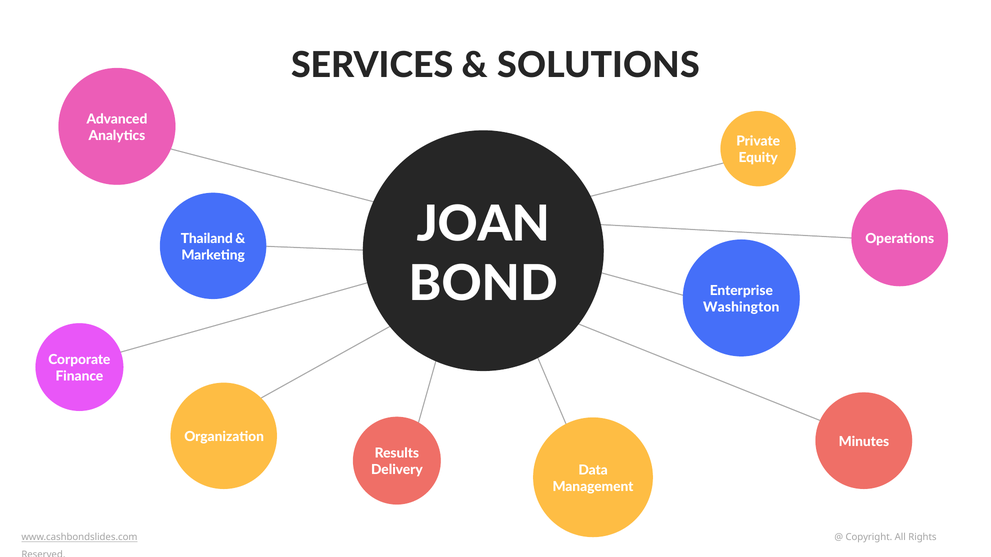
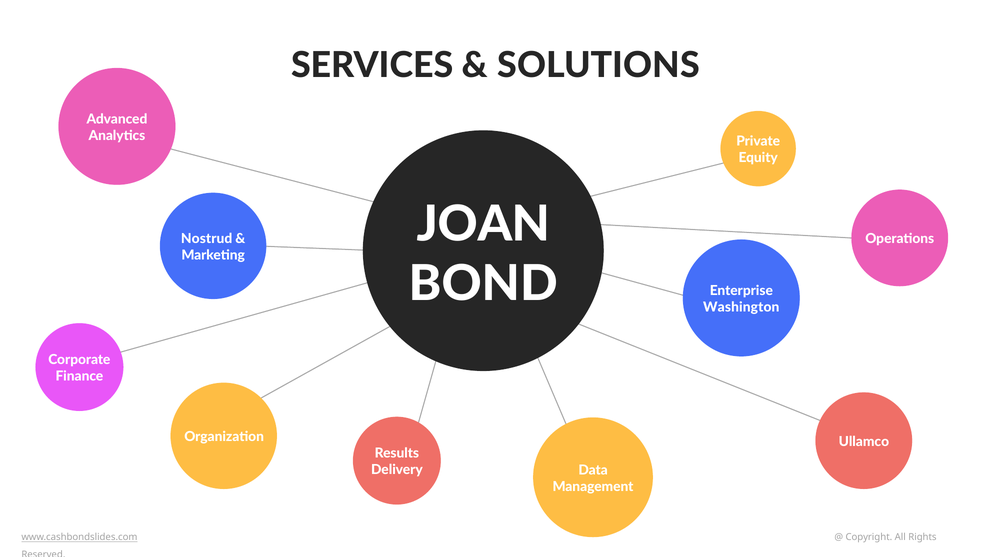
Thailand: Thailand -> Nostrud
Minutes: Minutes -> Ullamco
